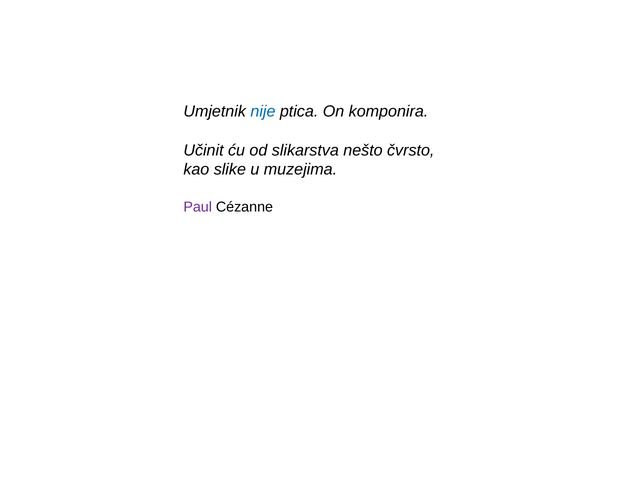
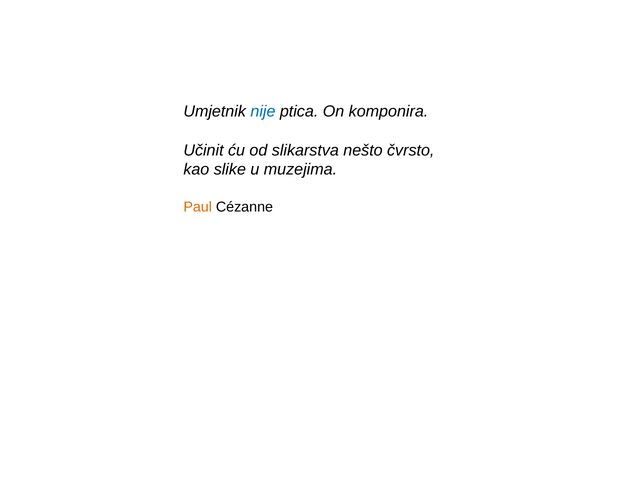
Paul colour: purple -> orange
